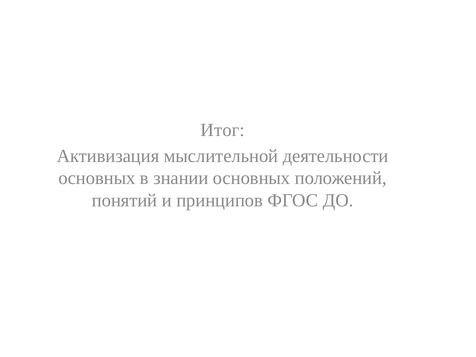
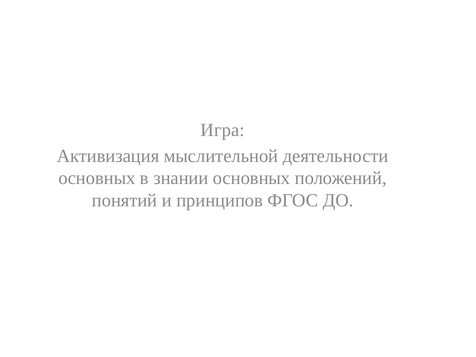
Итог: Итог -> Игра
